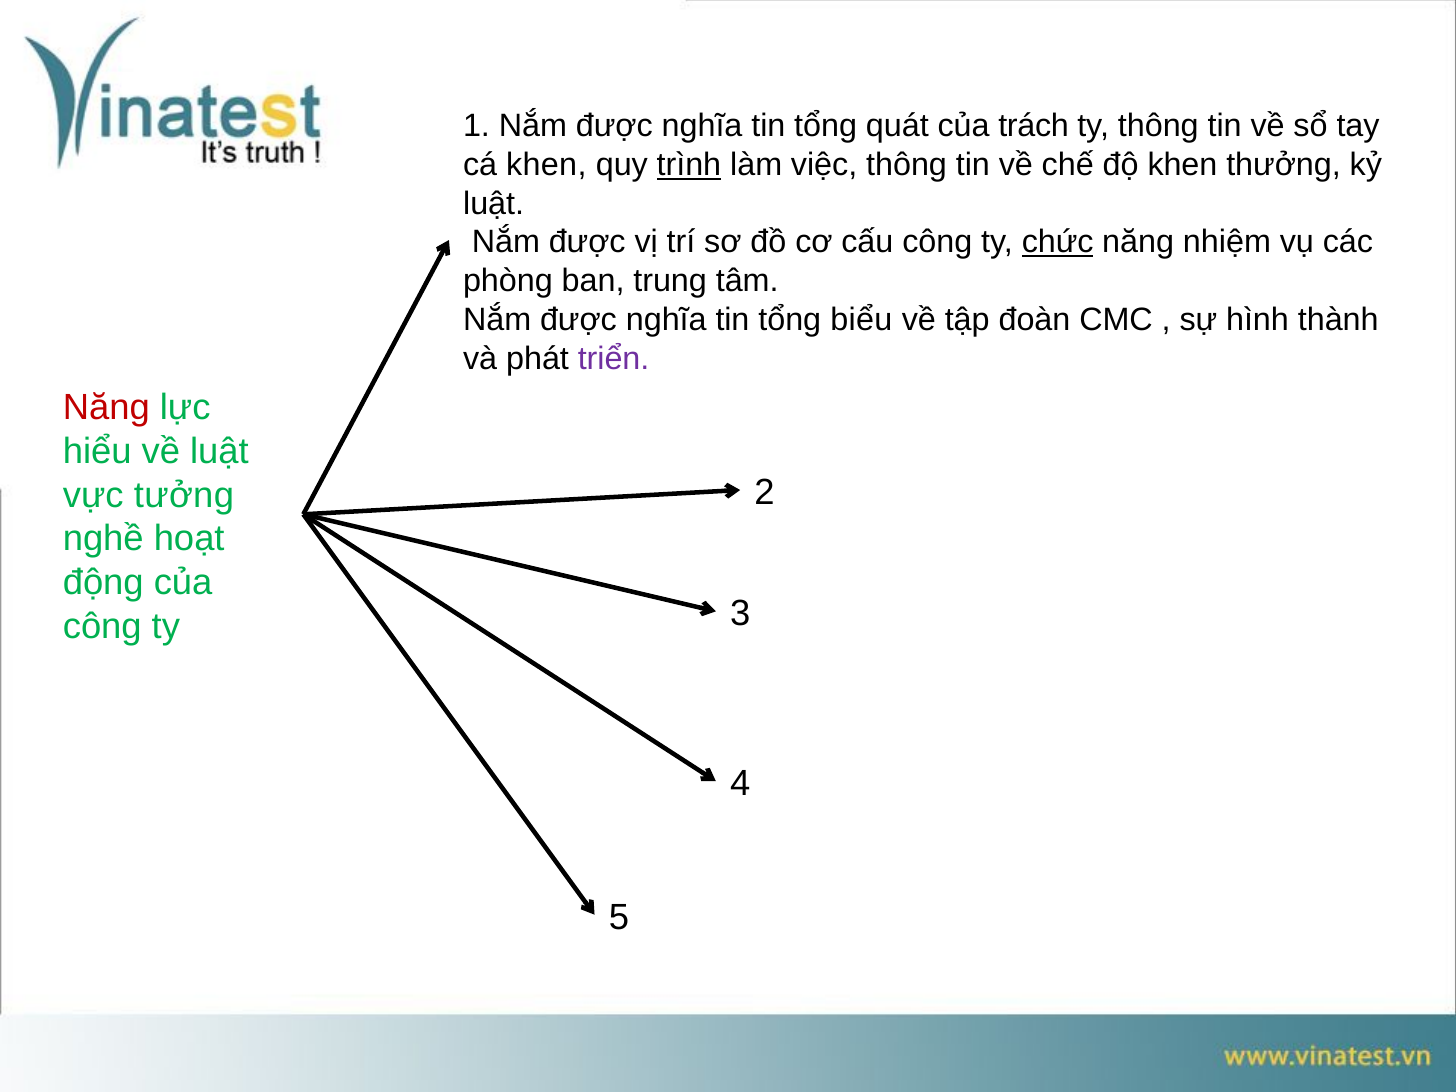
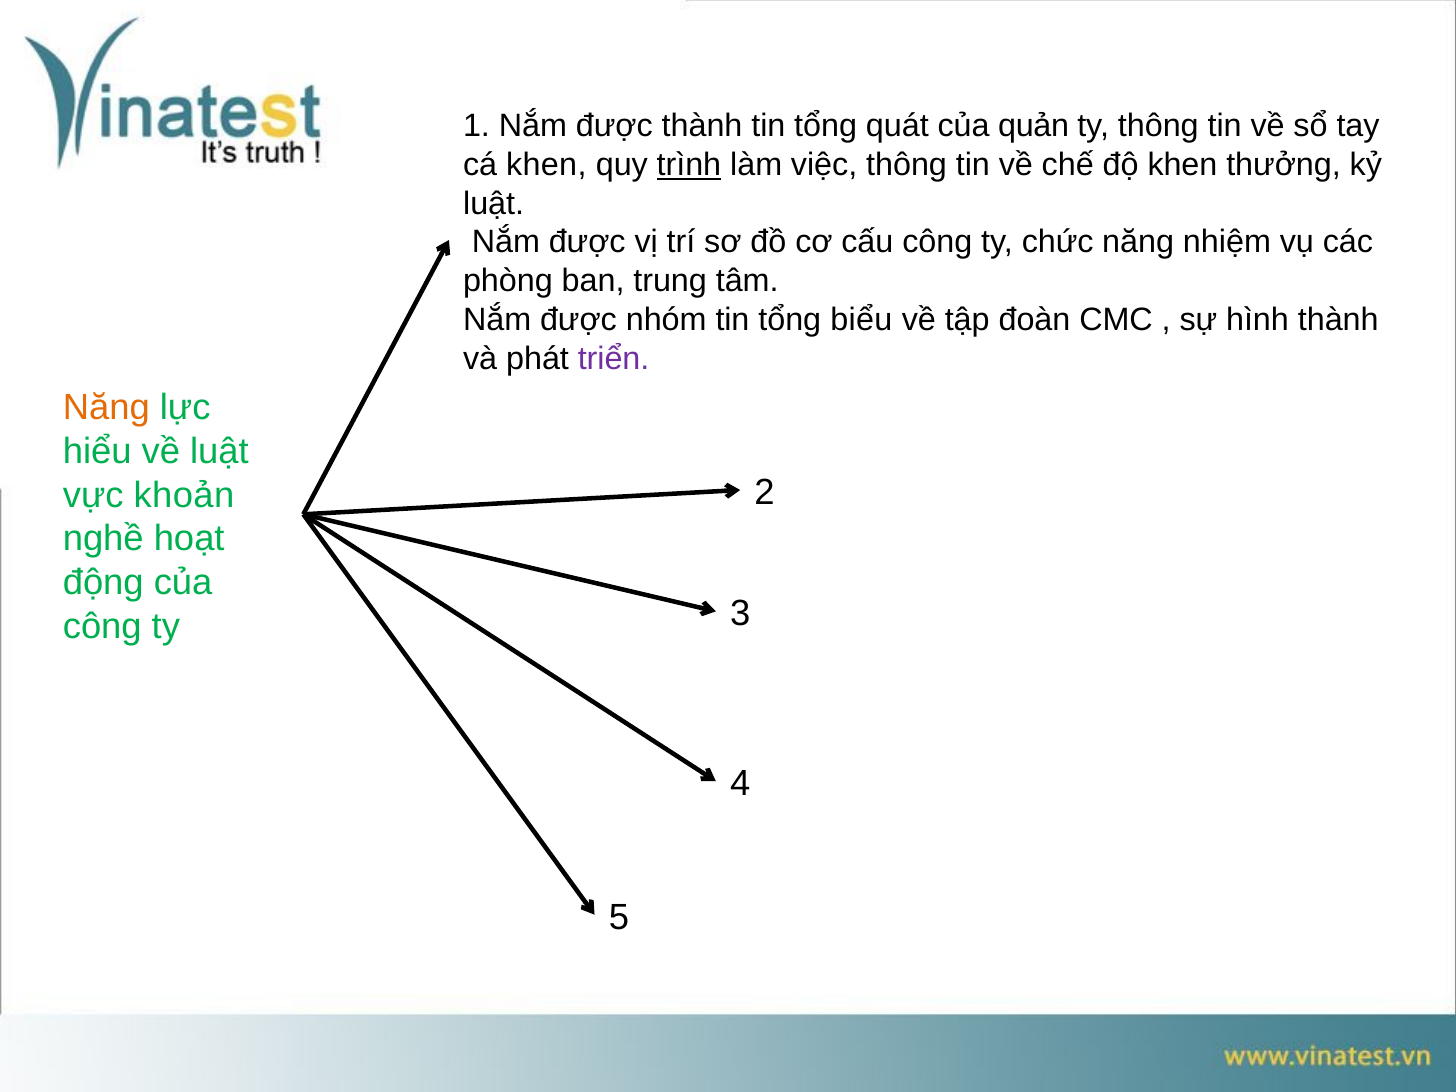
1 Nắm được nghĩa: nghĩa -> thành
trách: trách -> quản
chức underline: present -> none
nghĩa at (666, 320): nghĩa -> nhóm
Năng at (106, 408) colour: red -> orange
tưởng: tưởng -> khoản
